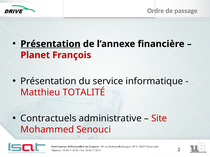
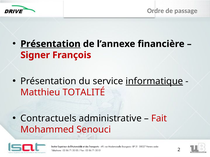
Planet: Planet -> Signer
informatique underline: none -> present
Site: Site -> Fait
